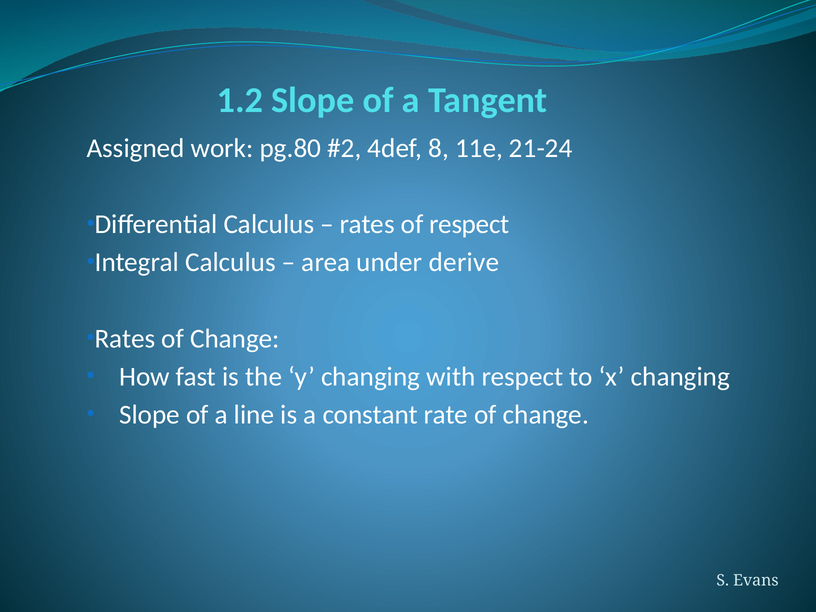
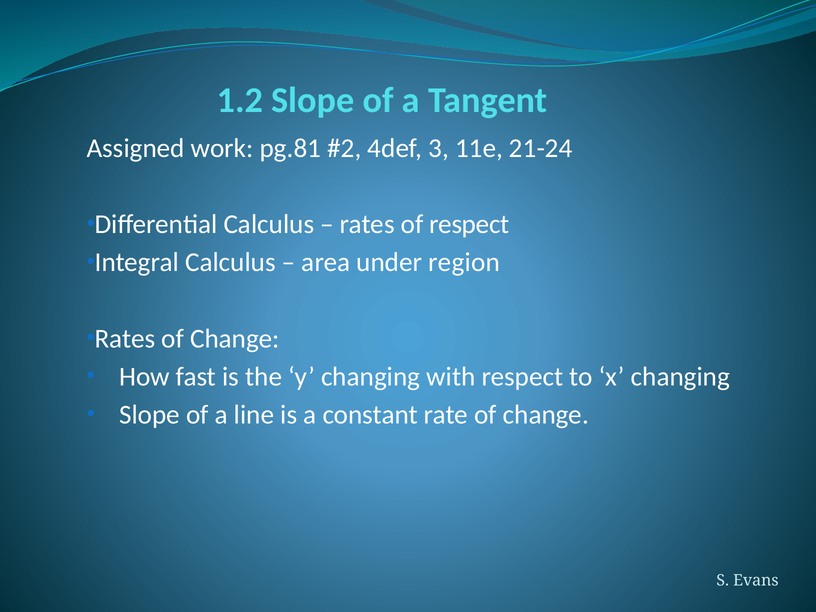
pg.80: pg.80 -> pg.81
8: 8 -> 3
derive: derive -> region
